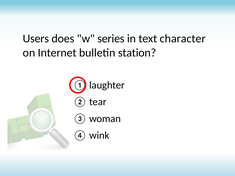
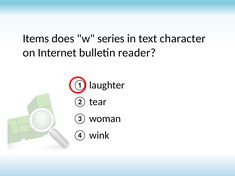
Users: Users -> Items
station: station -> reader
